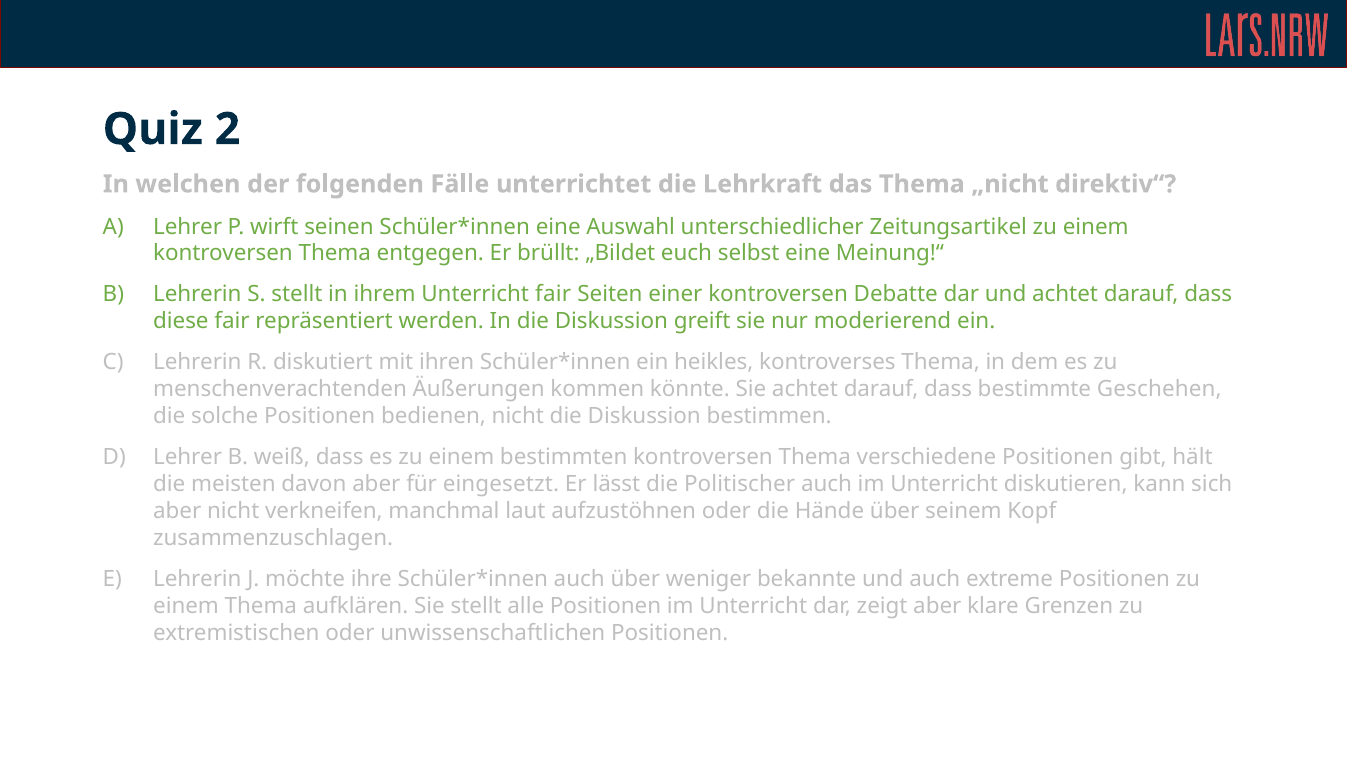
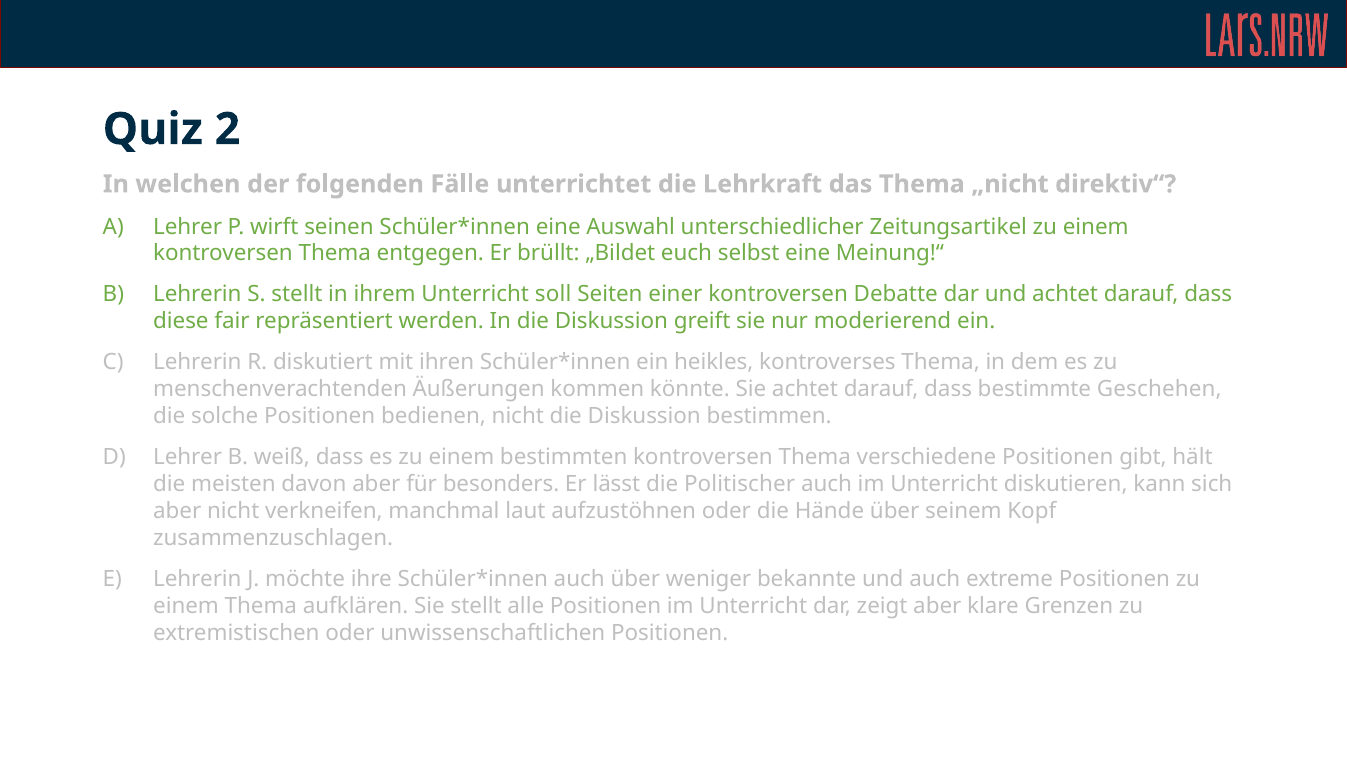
Unterricht fair: fair -> soll
eingesetzt: eingesetzt -> besonders
